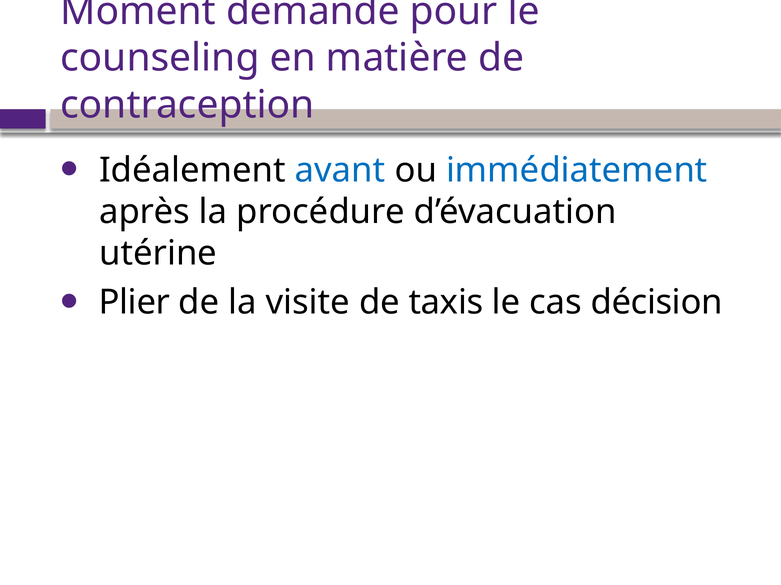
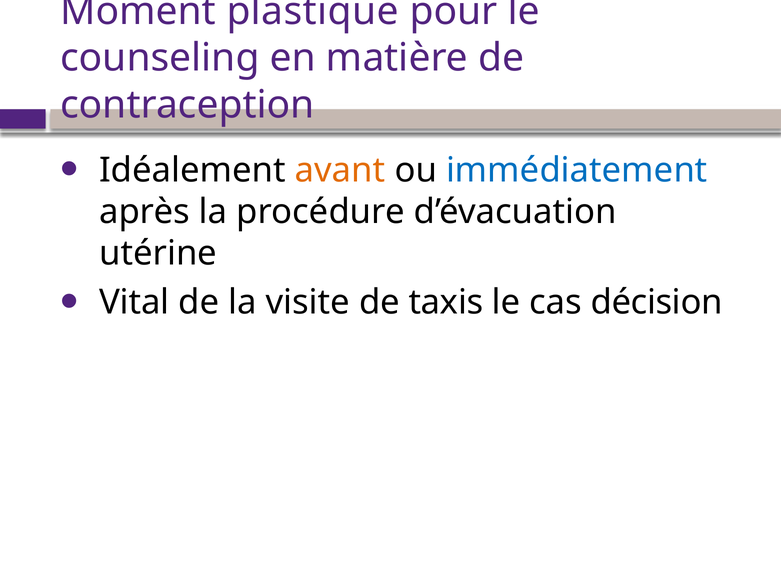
demande: demande -> plastique
avant colour: blue -> orange
Plier: Plier -> Vital
